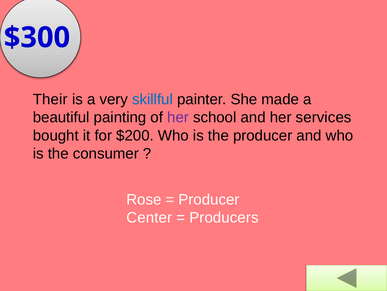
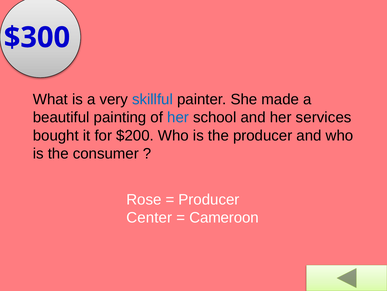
Their: Their -> What
her at (178, 117) colour: purple -> blue
Producers: Producers -> Cameroon
